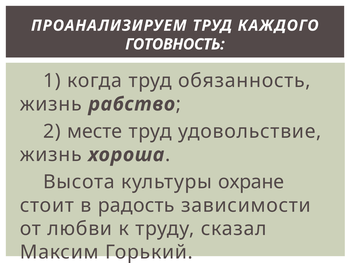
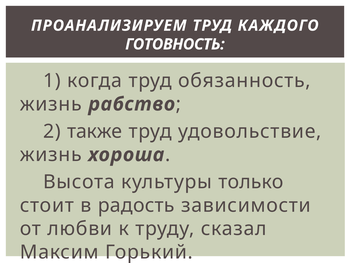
месте: месте -> также
охране: охране -> только
